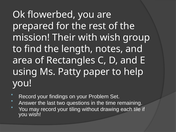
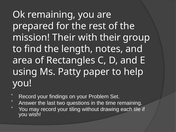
Ok flowerbed: flowerbed -> remaining
with wish: wish -> their
